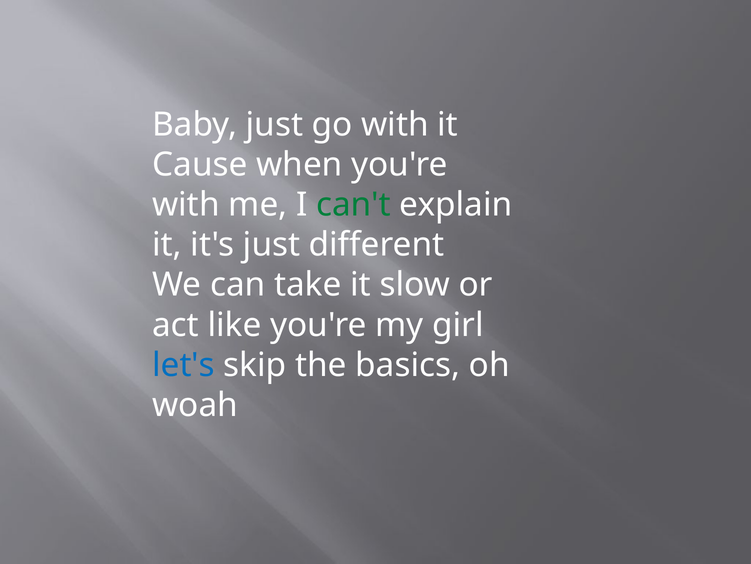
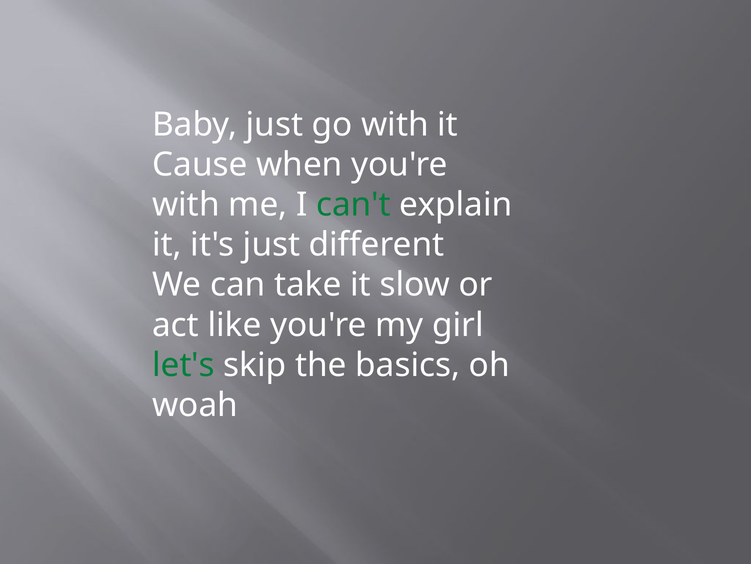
let's colour: blue -> green
